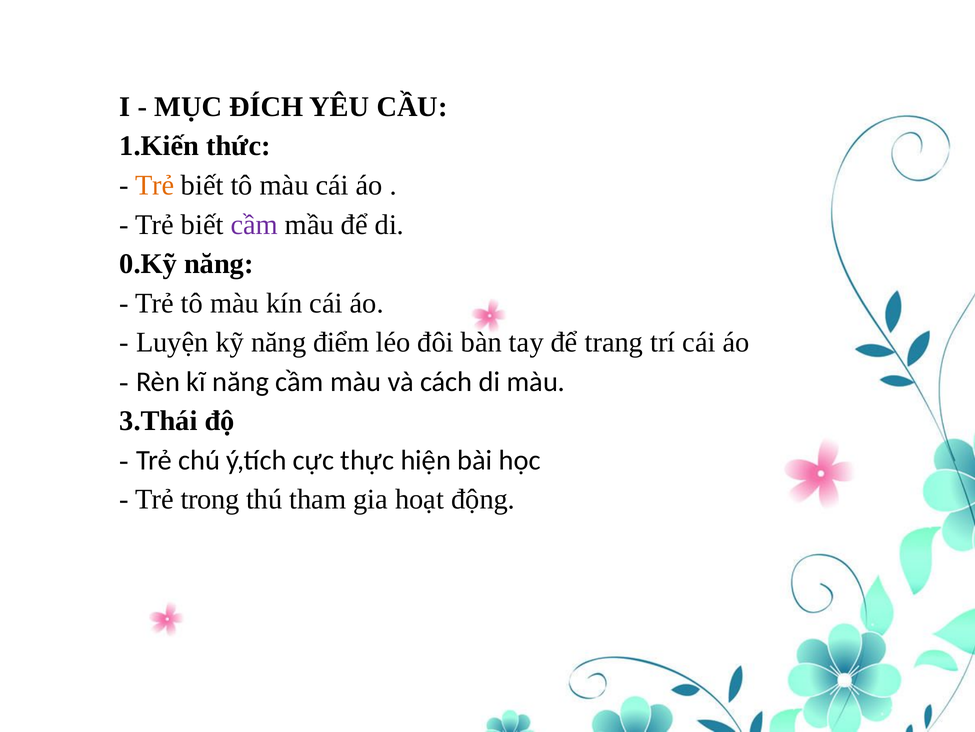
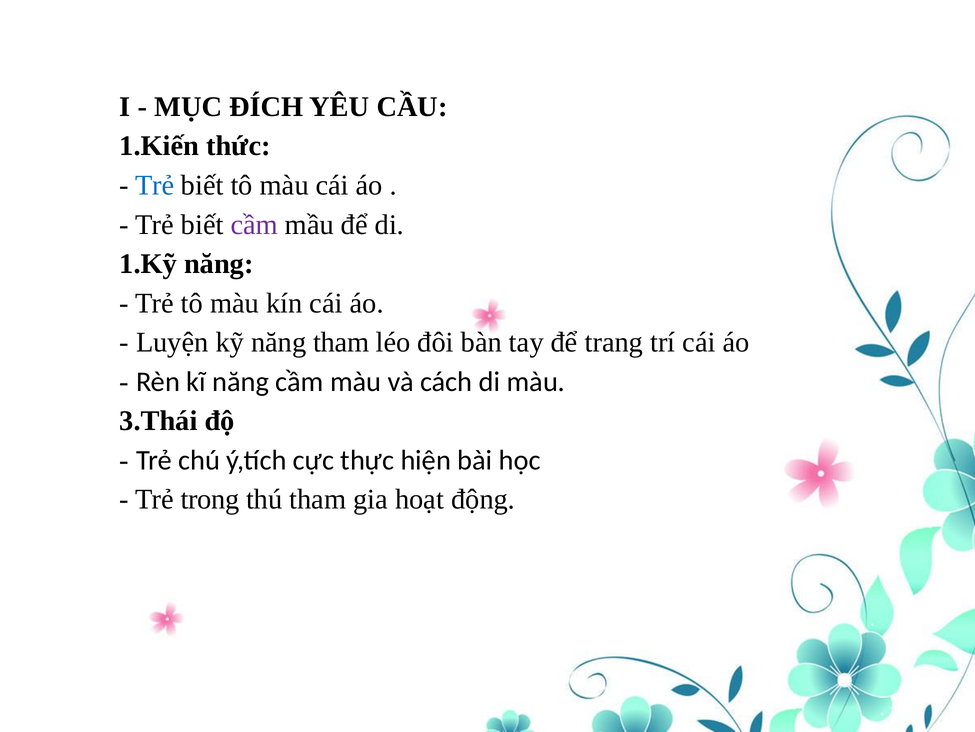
Trẻ at (155, 185) colour: orange -> blue
0.Kỹ: 0.Kỹ -> 1.Kỹ
năng điểm: điểm -> tham
